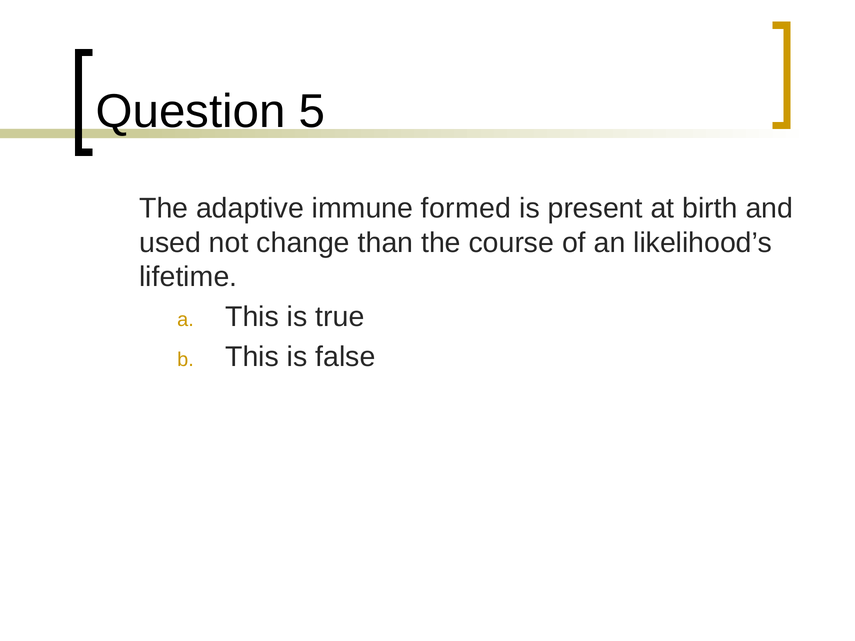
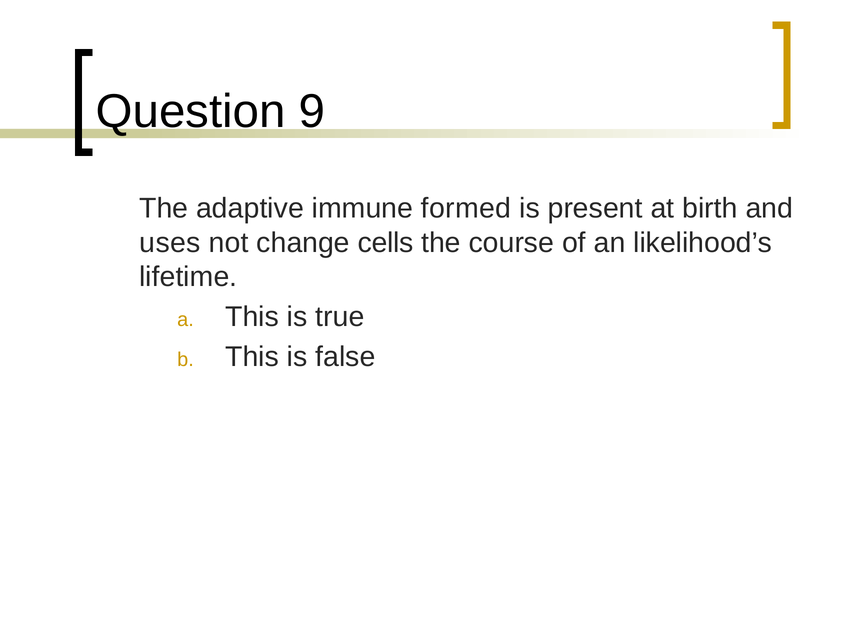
5: 5 -> 9
used: used -> uses
than: than -> cells
